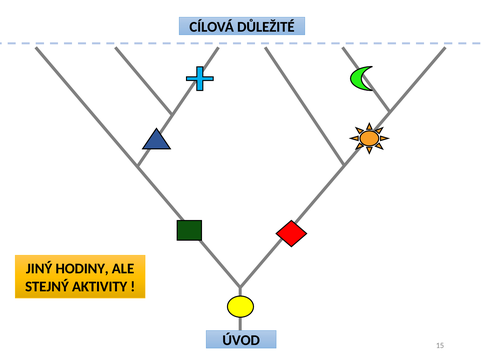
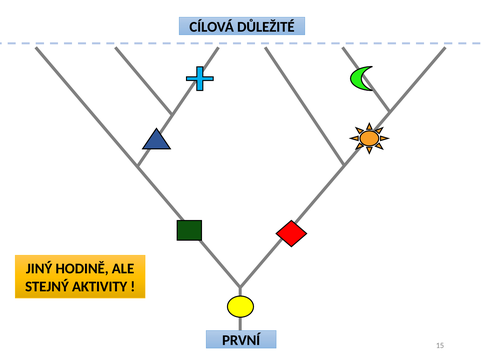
HODINY: HODINY -> HODINĚ
ÚVOD: ÚVOD -> PRVNÍ
